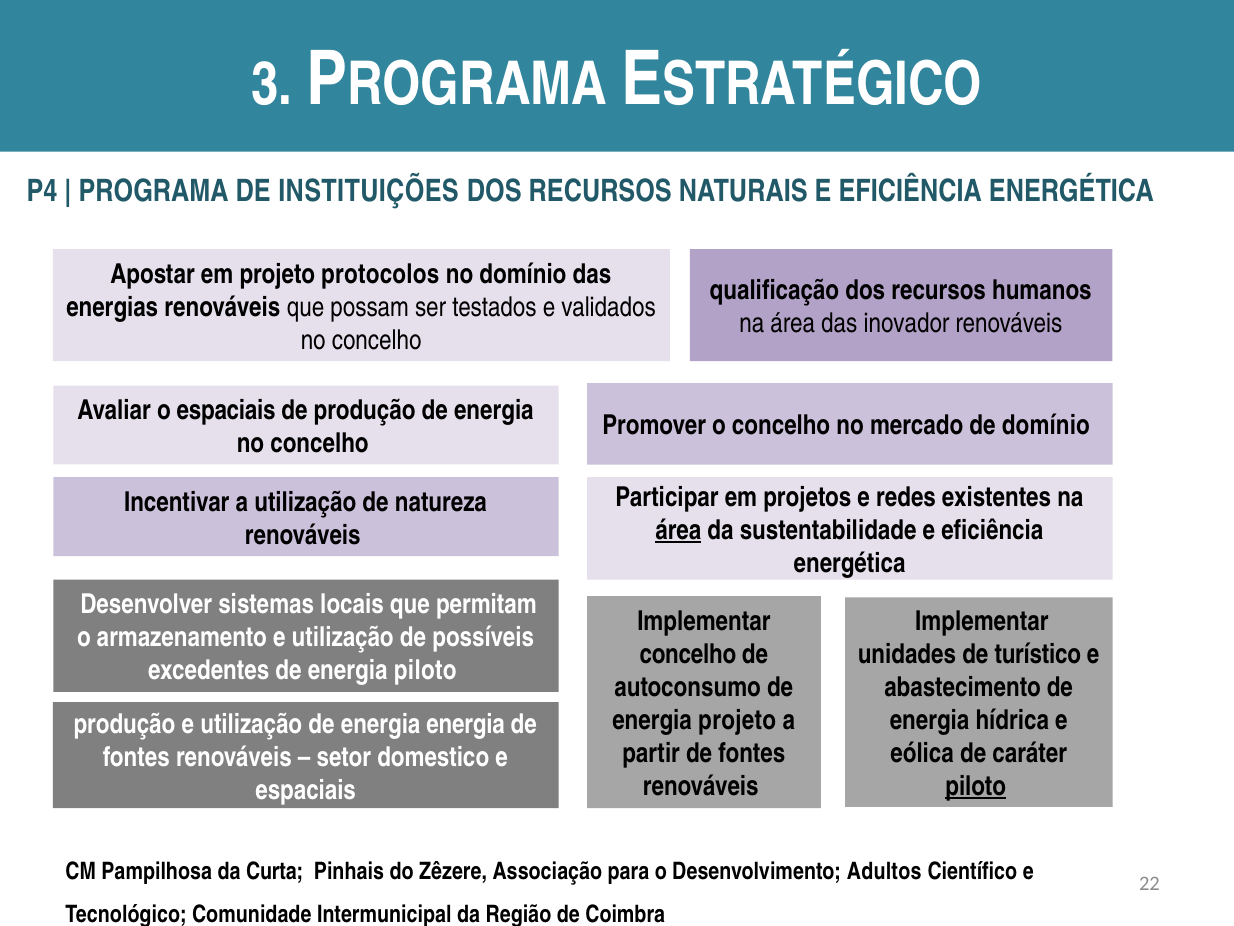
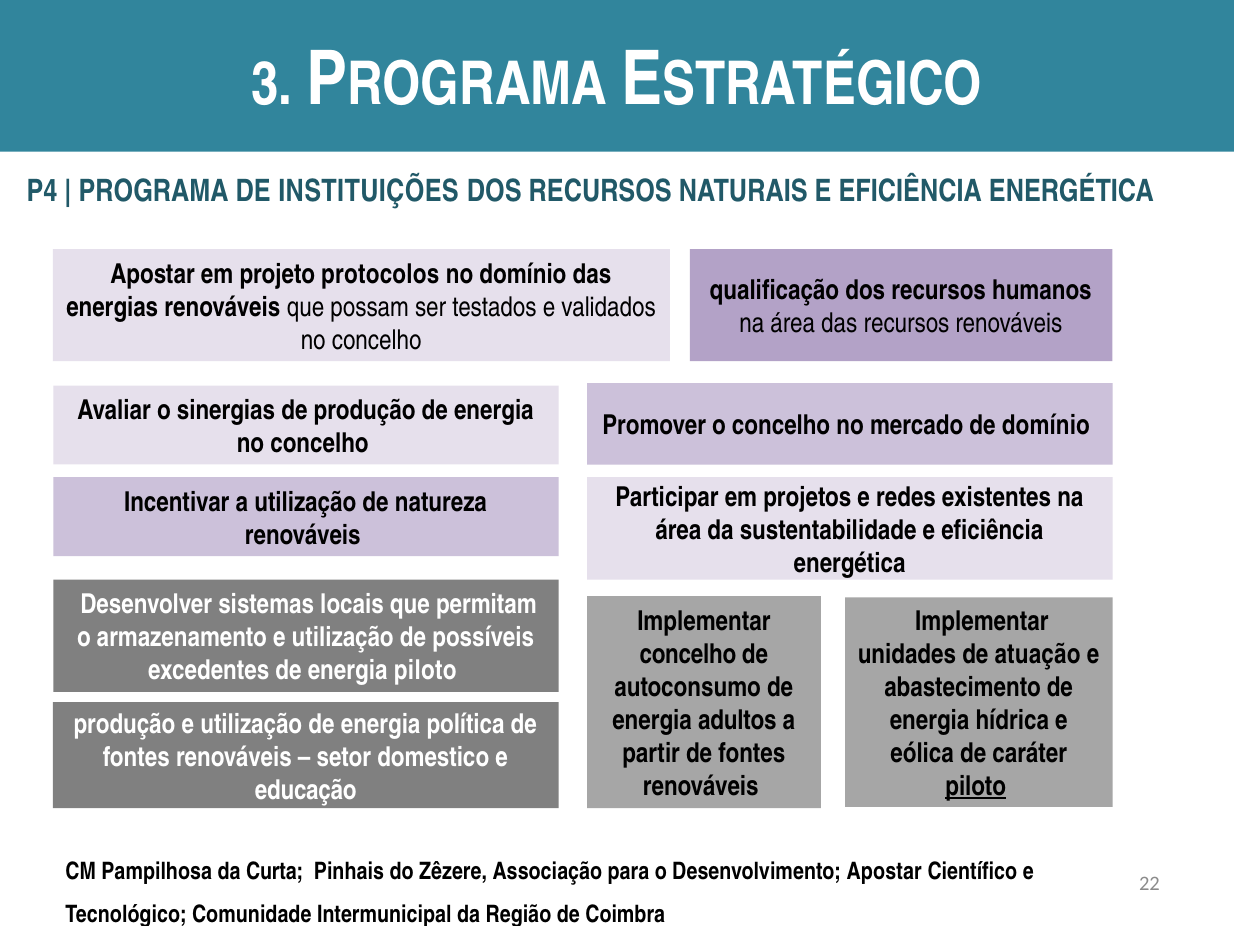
das inovador: inovador -> recursos
o espaciais: espaciais -> sinergias
área at (678, 530) underline: present -> none
turístico: turístico -> atuação
energia projeto: projeto -> adultos
energia energia: energia -> política
espaciais at (306, 790): espaciais -> educação
Desenvolvimento Adultos: Adultos -> Apostar
